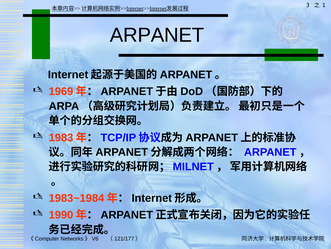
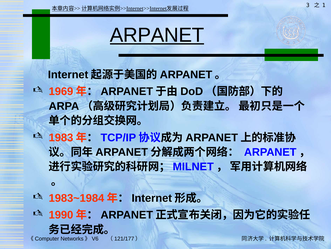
ARPANET underline: none -> present
